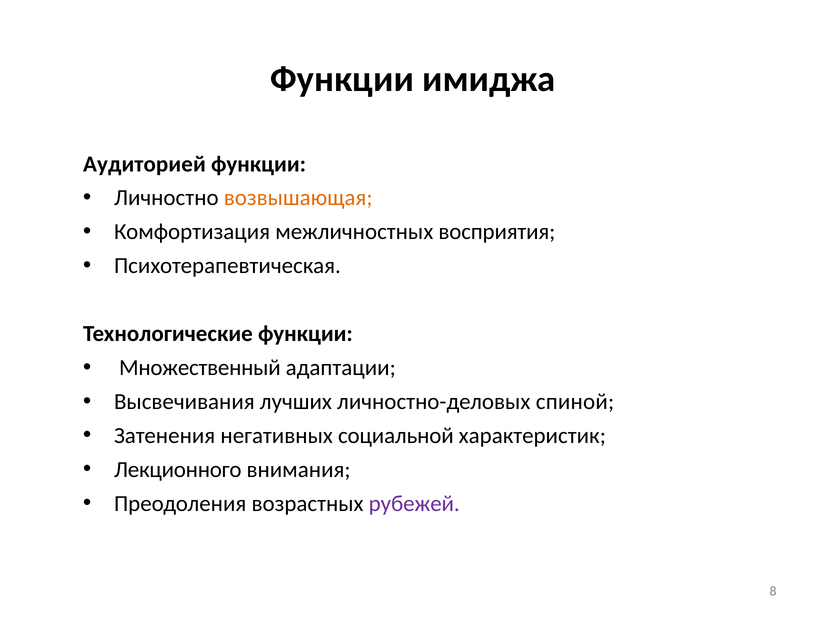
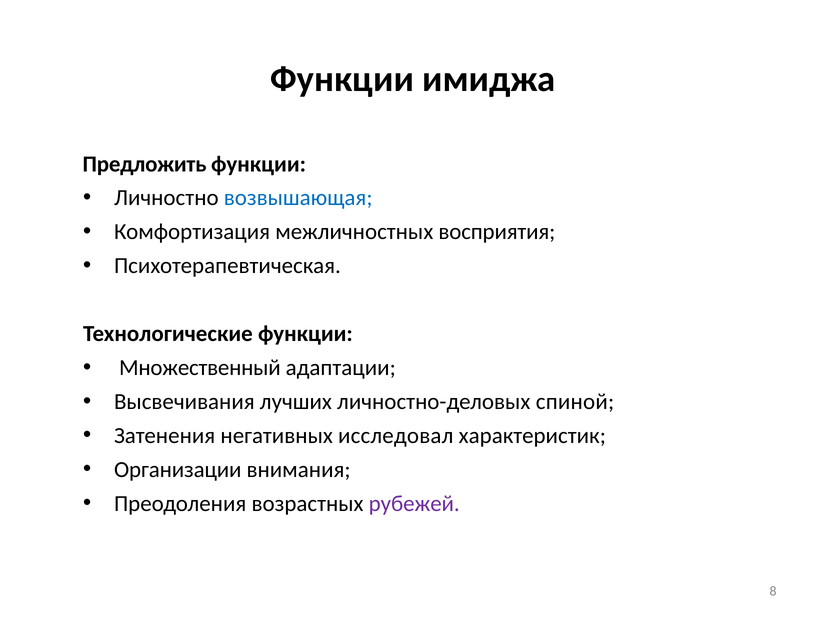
Аудиторией: Аудиторией -> Предложить
возвышающая colour: orange -> blue
социальной: социальной -> исследовал
Лекционного: Лекционного -> Организации
